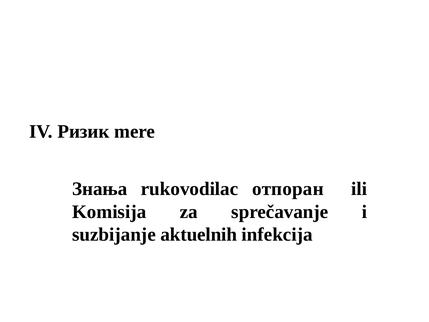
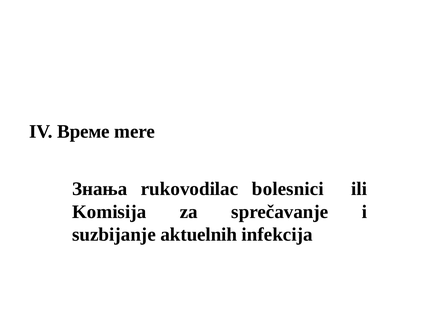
Ризик: Ризик -> Време
отпоран: отпоран -> bolesnici
